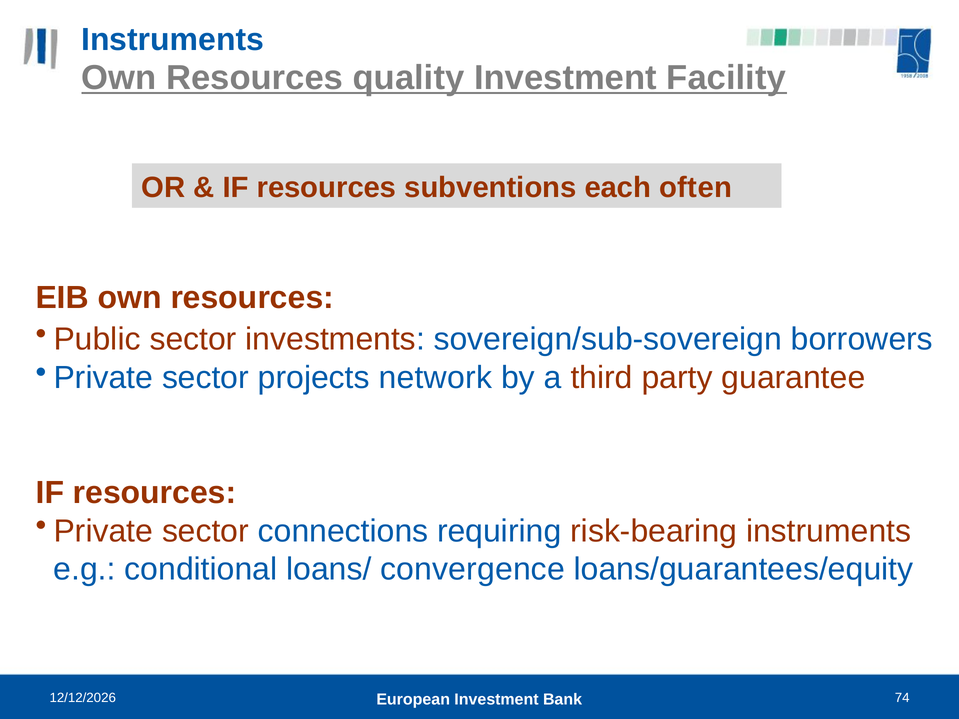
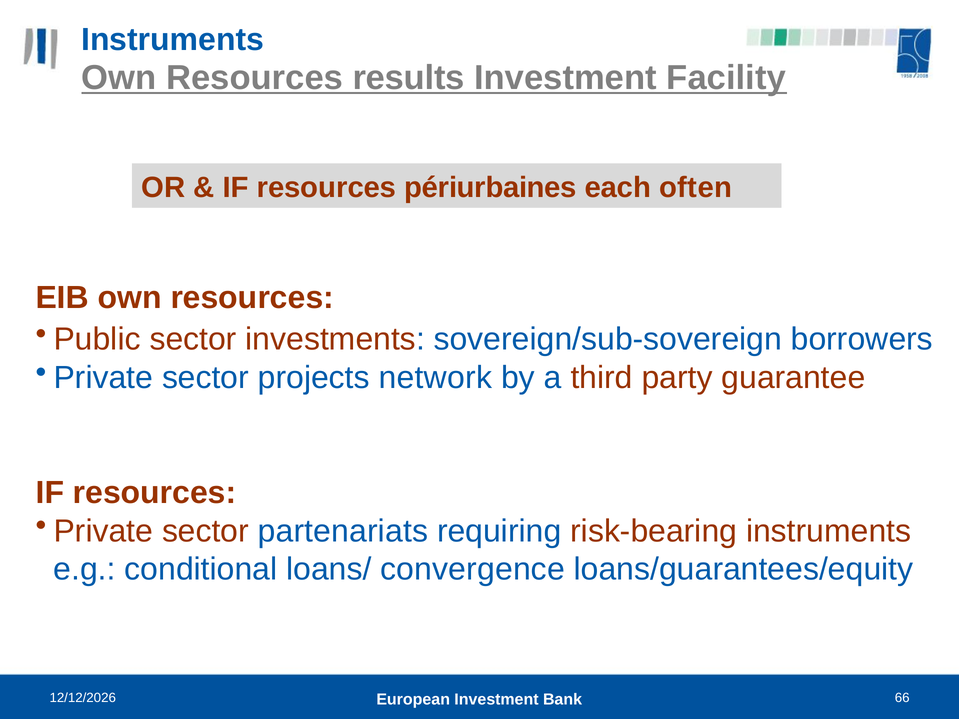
quality: quality -> results
subventions: subventions -> périurbaines
connections: connections -> partenariats
74: 74 -> 66
